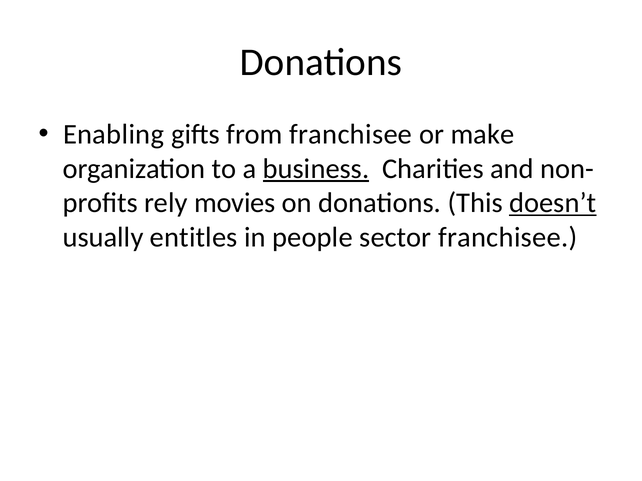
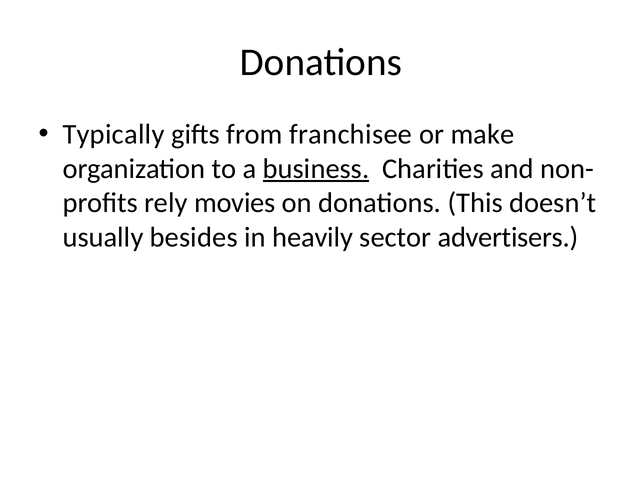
Enabling: Enabling -> Typically
doesn’t underline: present -> none
entitles: entitles -> besides
people: people -> heavily
sector franchisee: franchisee -> advertisers
